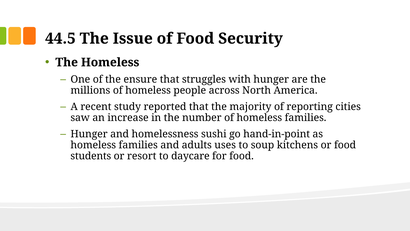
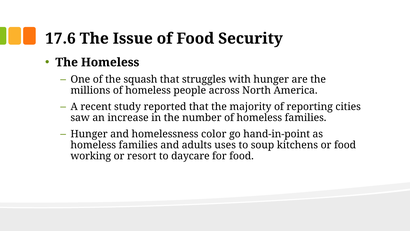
44.5: 44.5 -> 17.6
ensure: ensure -> squash
sushi: sushi -> color
students: students -> working
